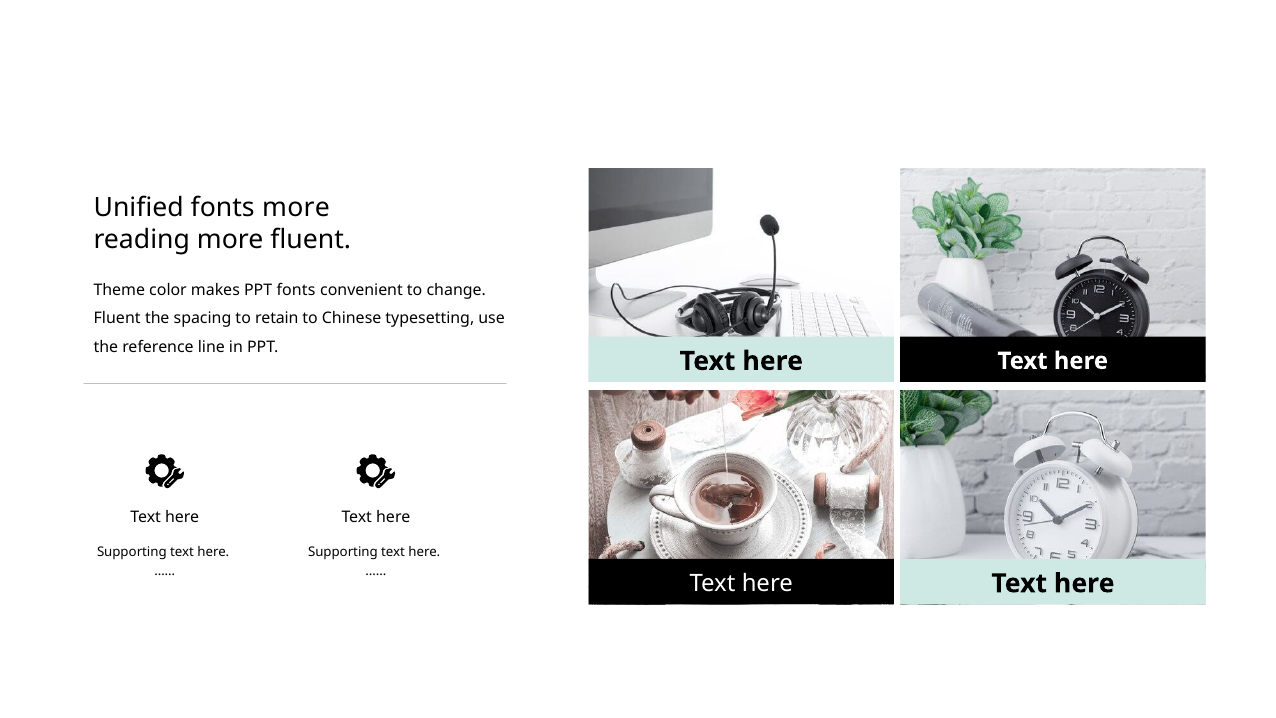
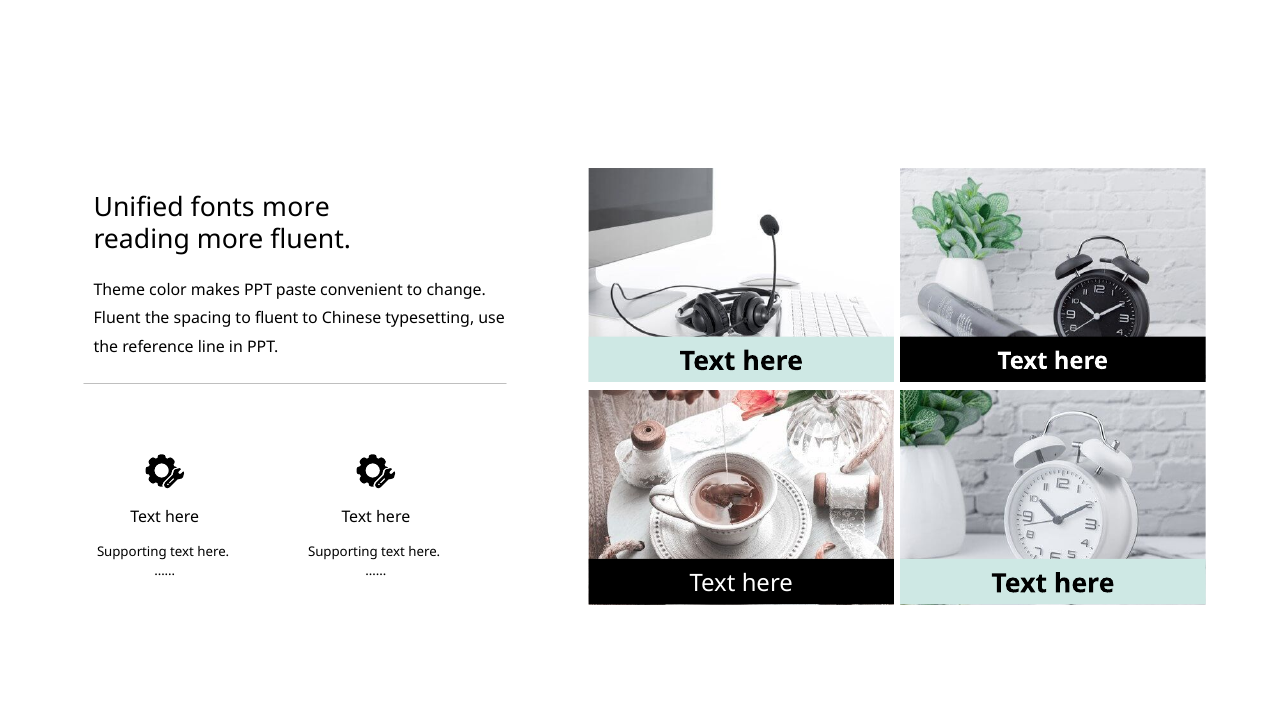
PPT fonts: fonts -> paste
to retain: retain -> fluent
